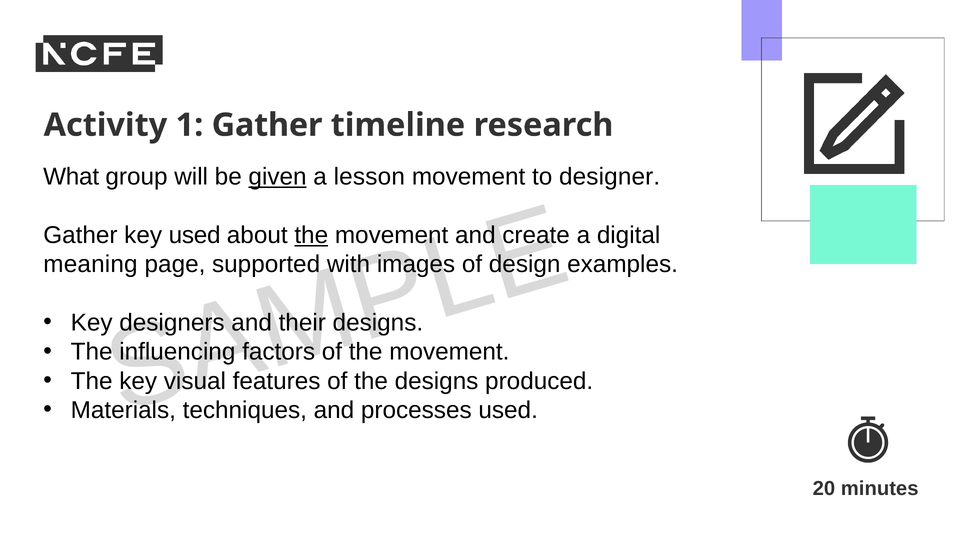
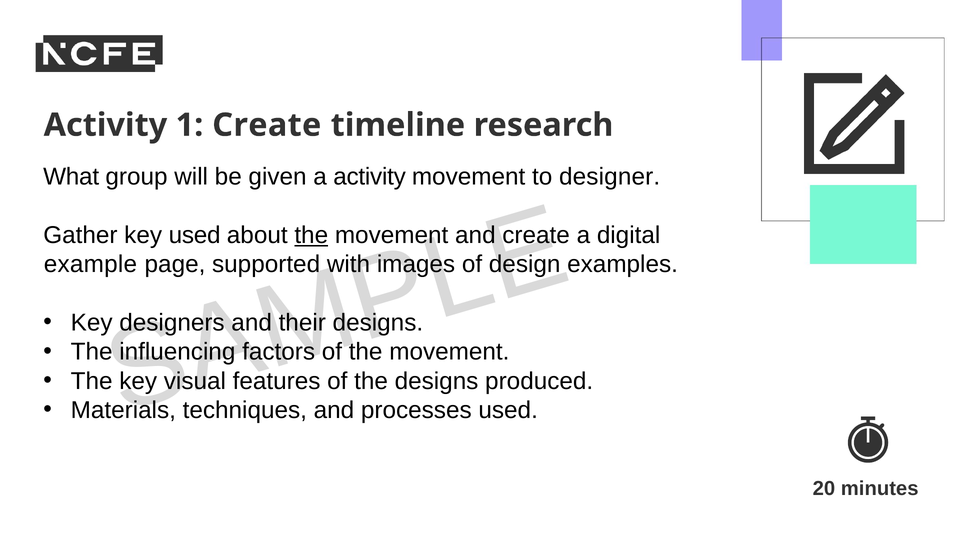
1 Gather: Gather -> Create
given underline: present -> none
a lesson: lesson -> activity
meaning: meaning -> example
